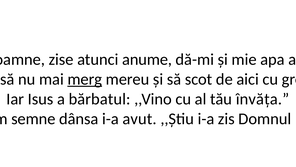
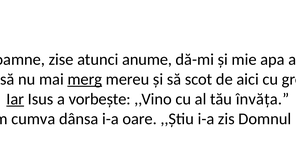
Iar underline: none -> present
bărbatul: bărbatul -> vorbește
semne: semne -> cumva
avut: avut -> oare
